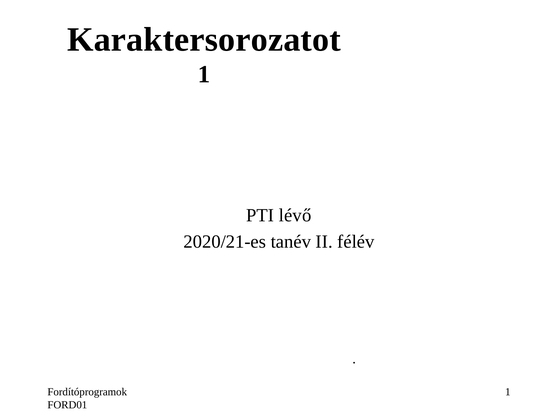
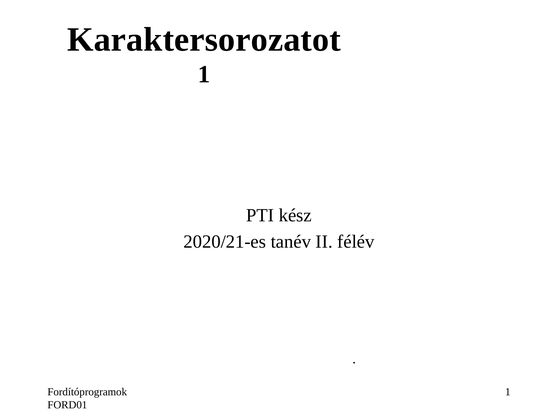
lévő: lévő -> kész
